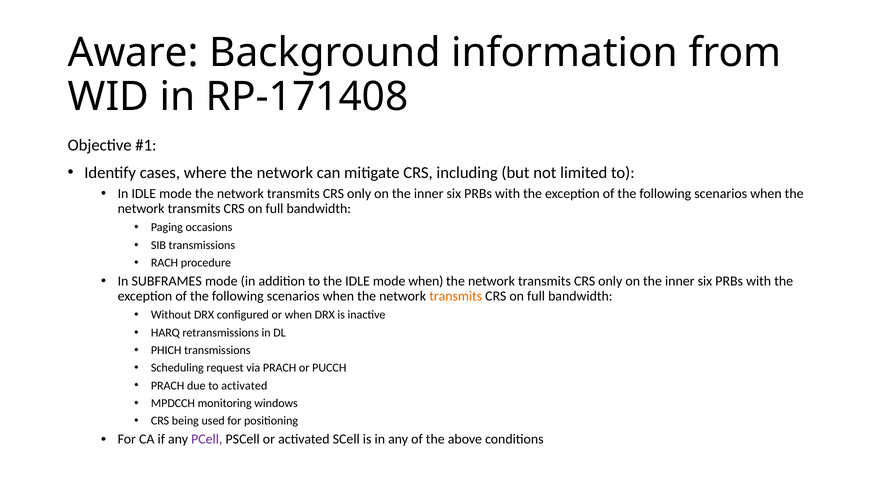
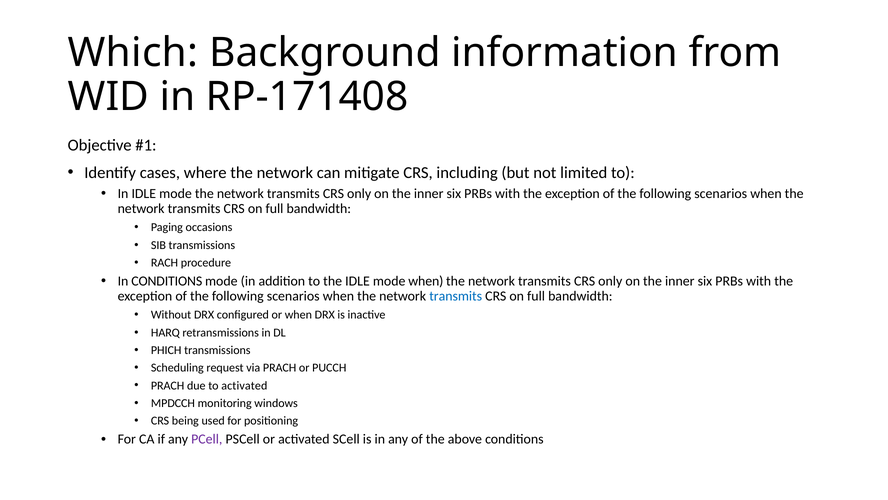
Aware: Aware -> Which
In SUBFRAMES: SUBFRAMES -> CONDITIONS
transmits at (456, 296) colour: orange -> blue
